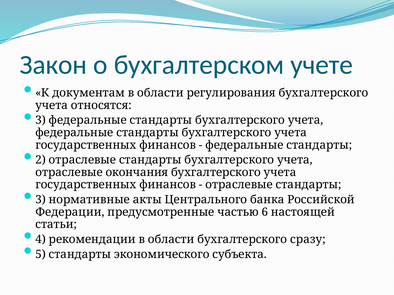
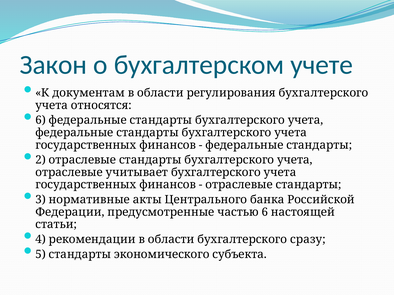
3 at (41, 120): 3 -> 6
окончания: окончания -> учитывает
